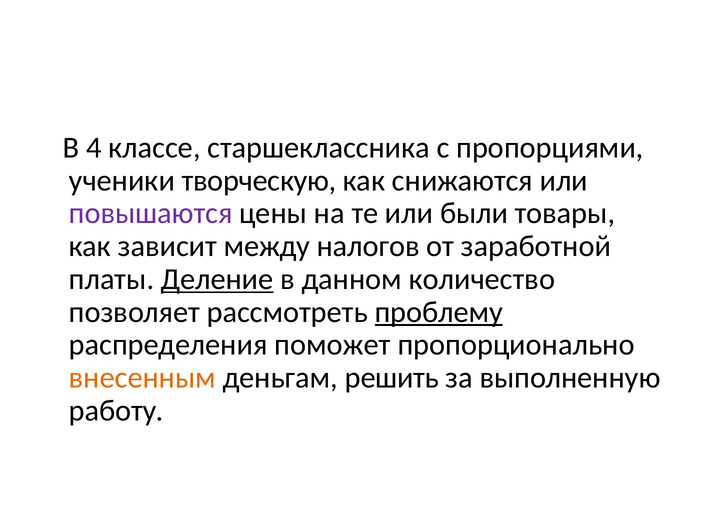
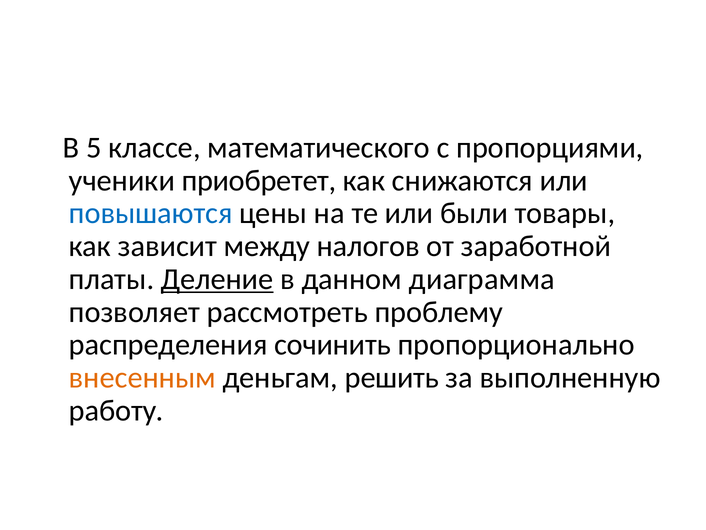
4: 4 -> 5
старшеклассника: старшеклассника -> математического
творческую: творческую -> приобретет
повышаются colour: purple -> blue
количество: количество -> диаграмма
проблему underline: present -> none
поможет: поможет -> сочинить
